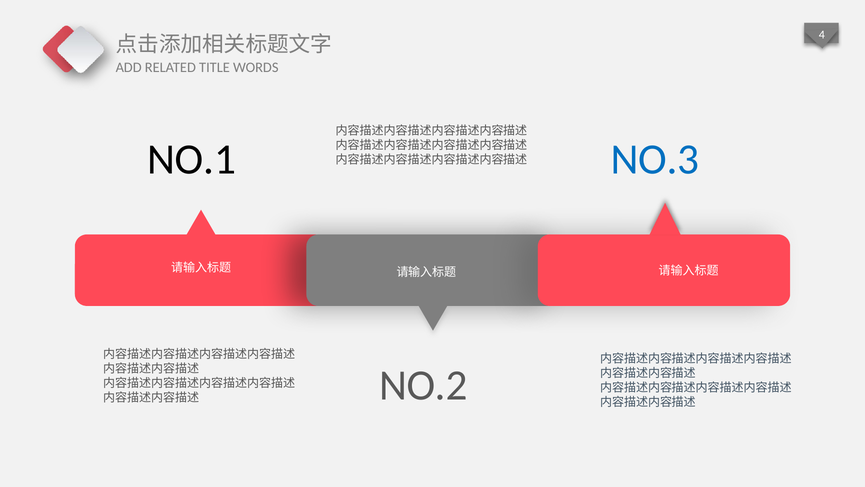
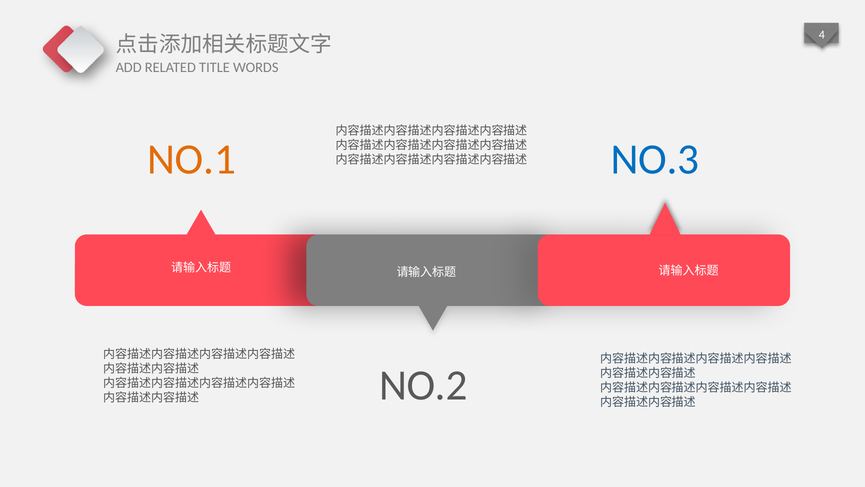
NO.1 colour: black -> orange
